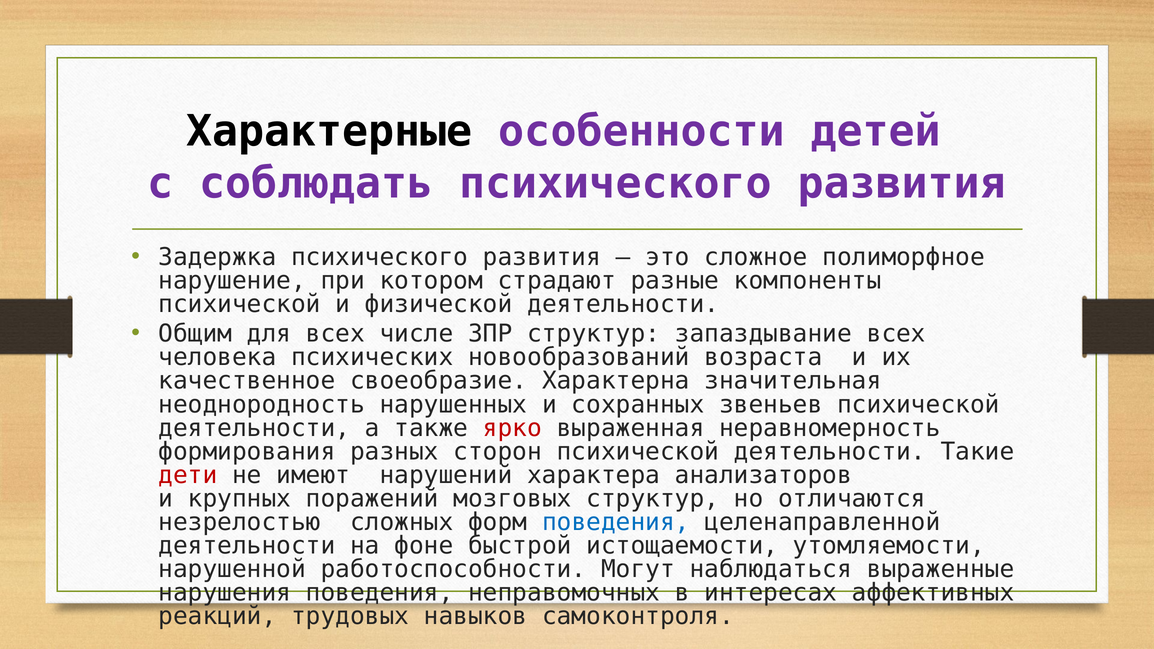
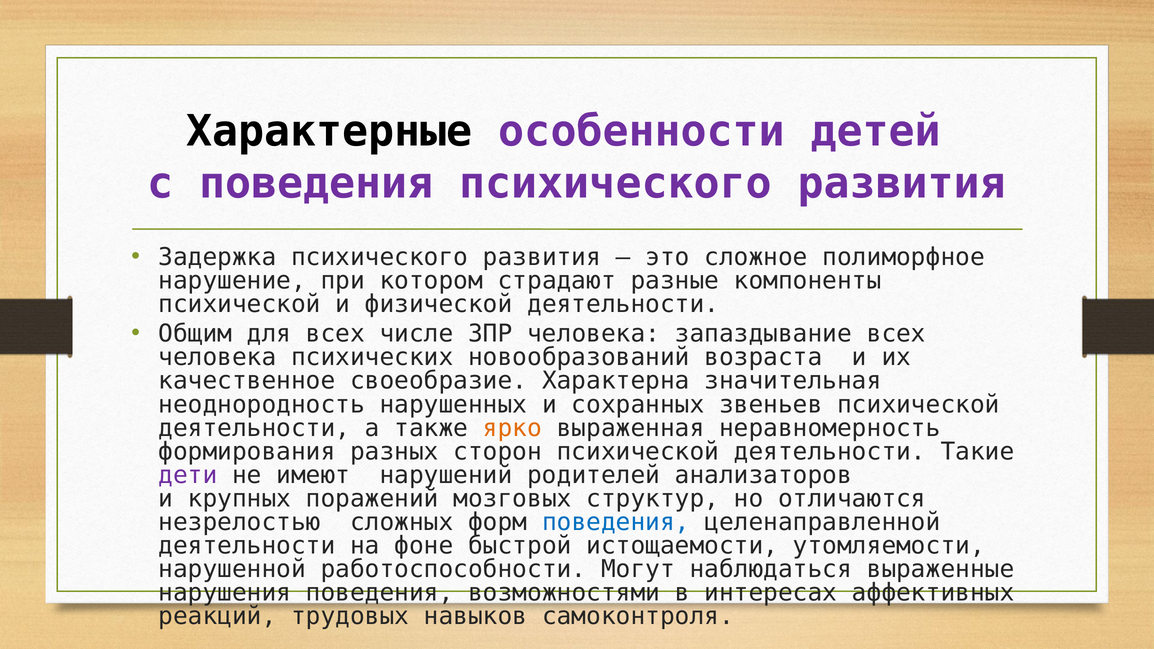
с соблюдать: соблюдать -> поведения
ЗПР структур: структур -> человека
ярко colour: red -> orange
дети colour: red -> purple
характера: характера -> родителей
неправомочных: неправомочных -> возможностями
